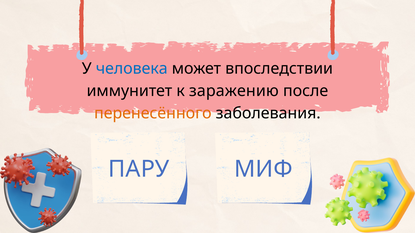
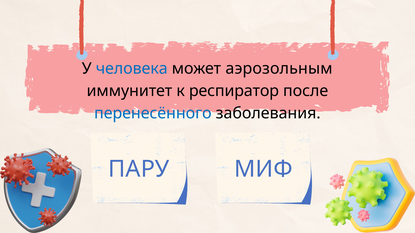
впоследствии: впоследствии -> аэрозольным
заражению: заражению -> респиратор
перенесённого colour: orange -> blue
